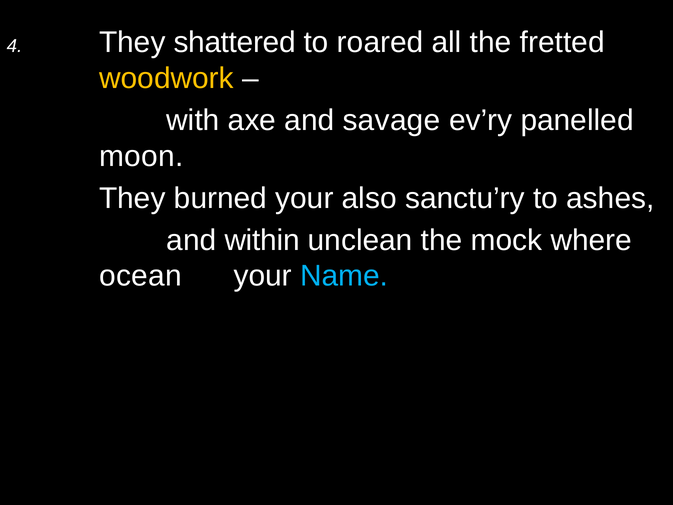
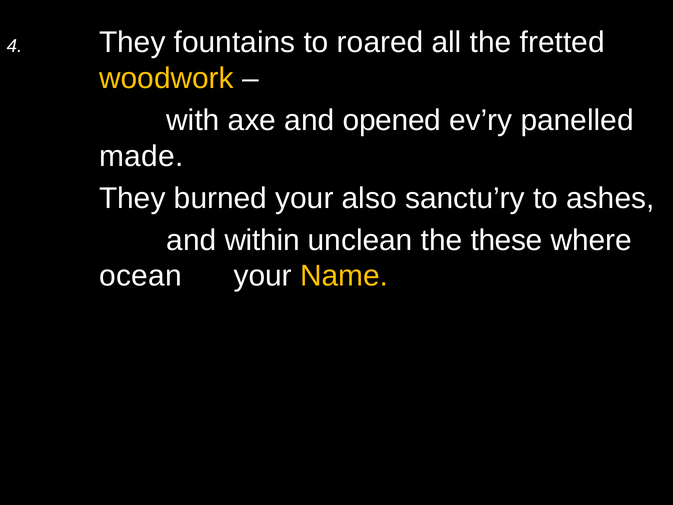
shattered: shattered -> fountains
savage: savage -> opened
moon: moon -> made
mock: mock -> these
Name colour: light blue -> yellow
